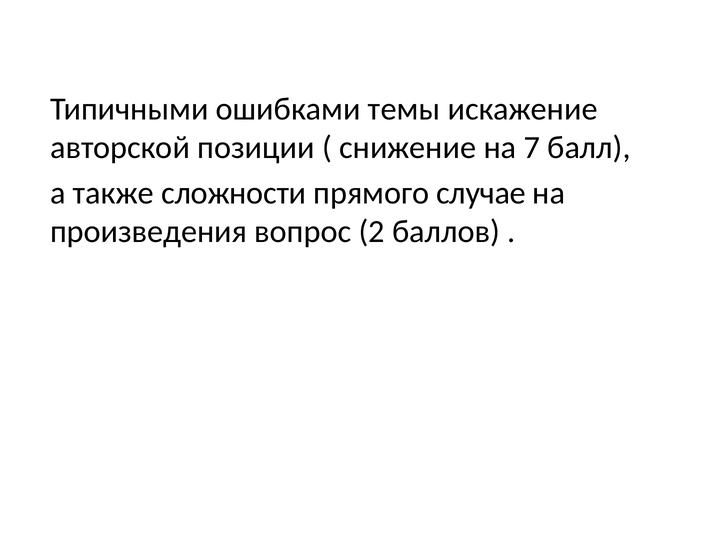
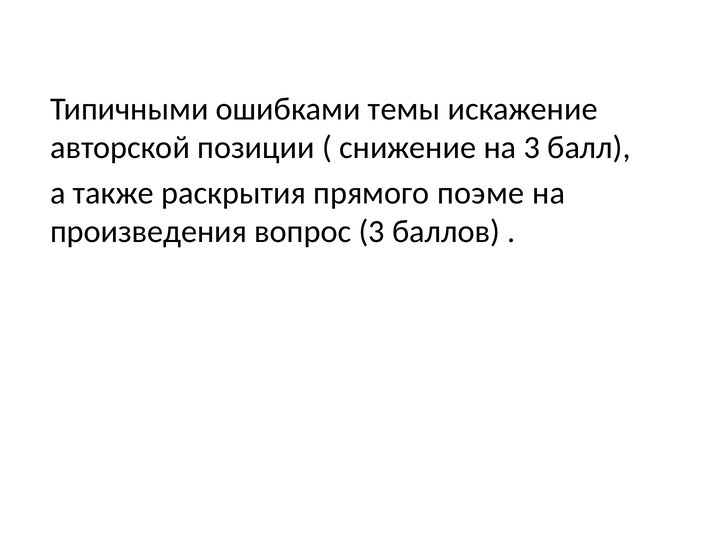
на 7: 7 -> 3
сложности: сложности -> раскрытия
случае: случае -> поэме
вопрос 2: 2 -> 3
